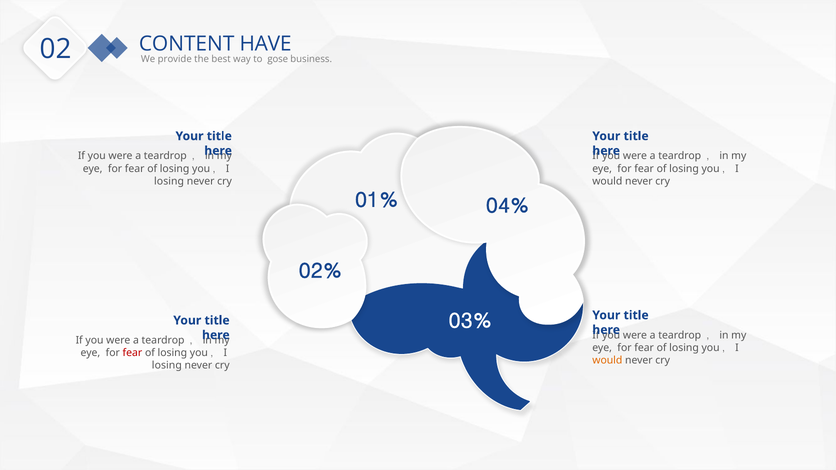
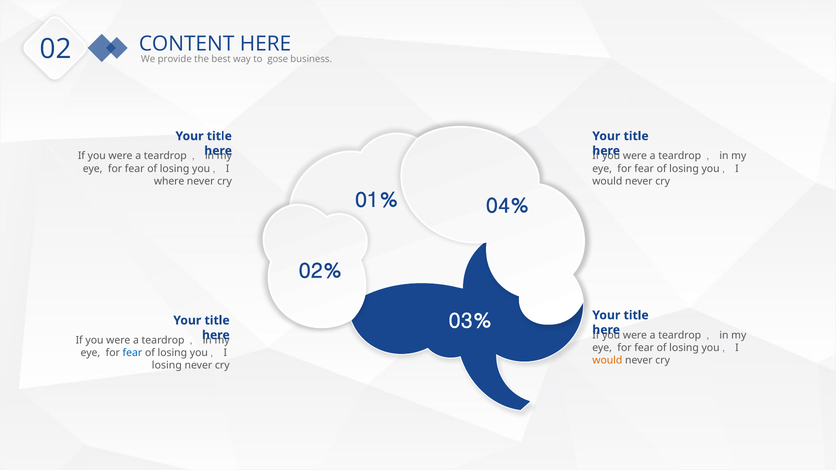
CONTENT HAVE: HAVE -> HERE
losing at (169, 181): losing -> where
fear at (132, 353) colour: red -> blue
